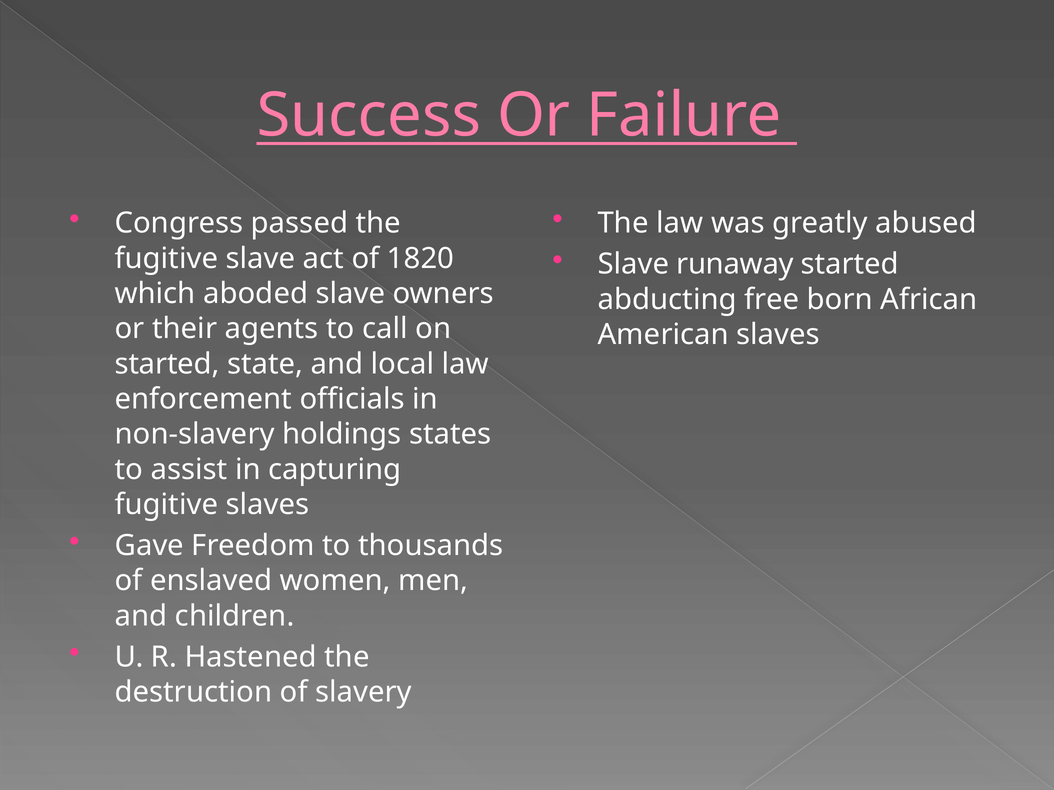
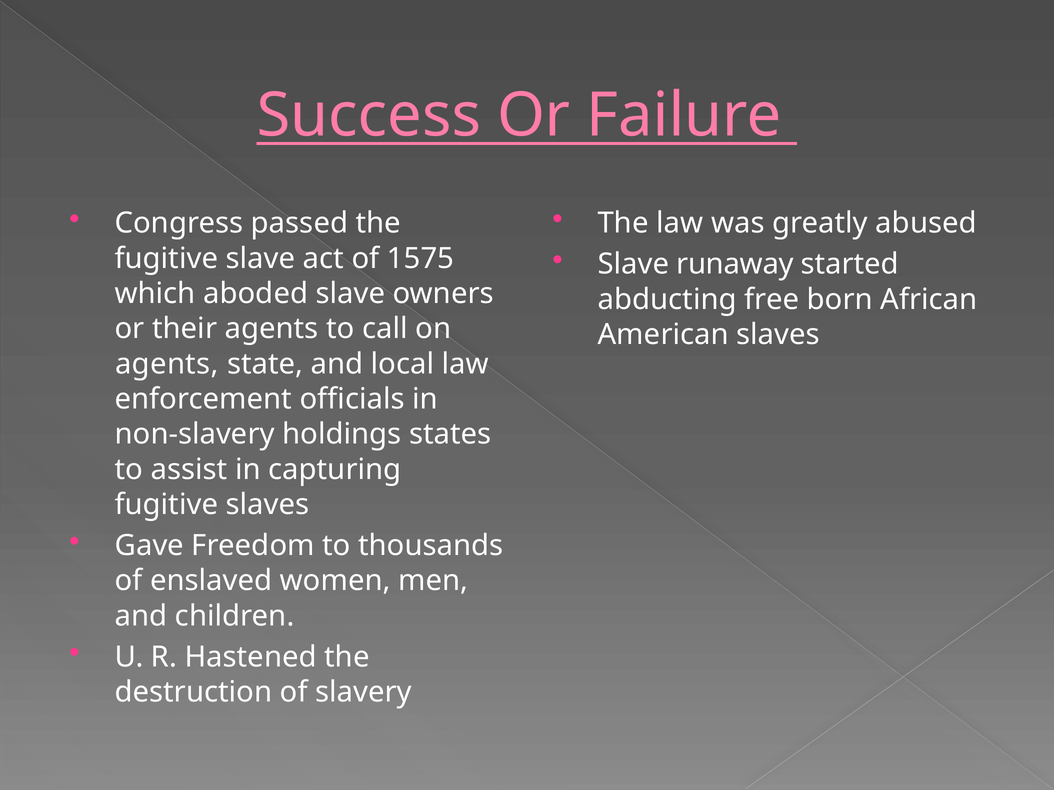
1820: 1820 -> 1575
started at (167, 364): started -> agents
